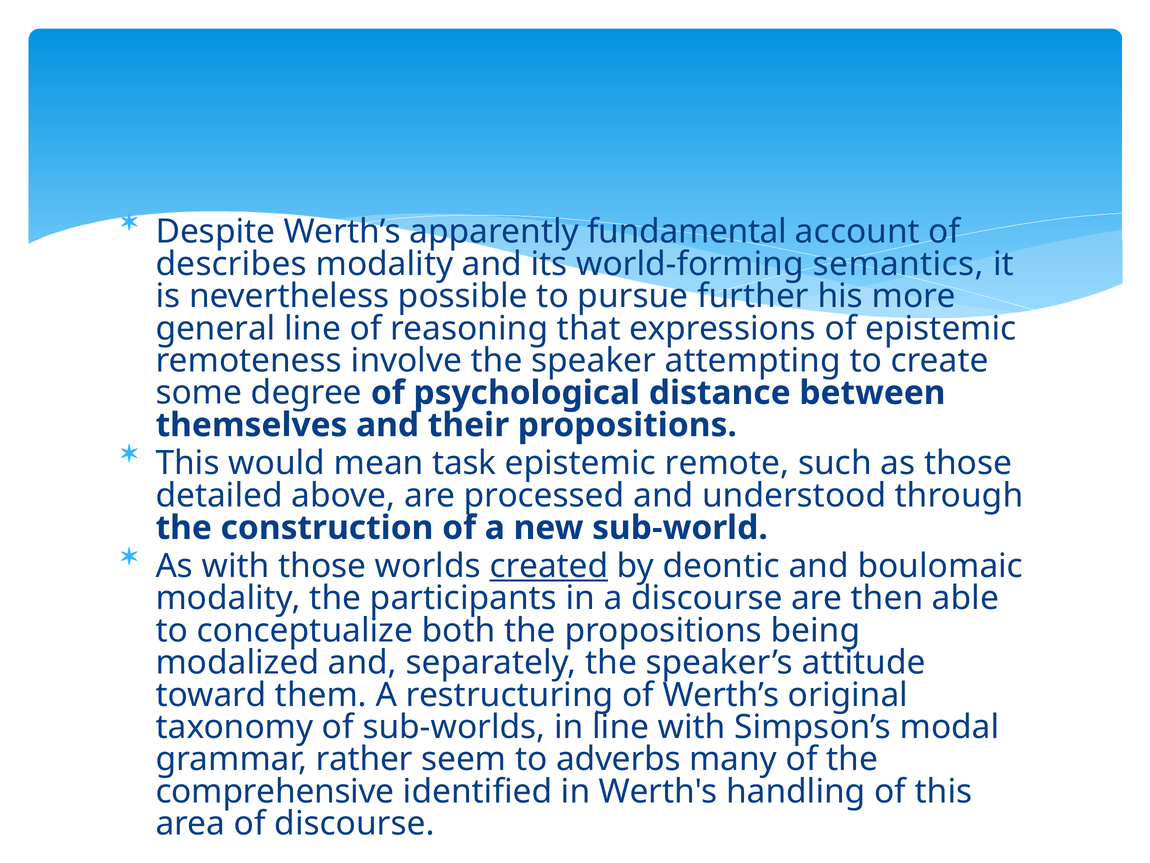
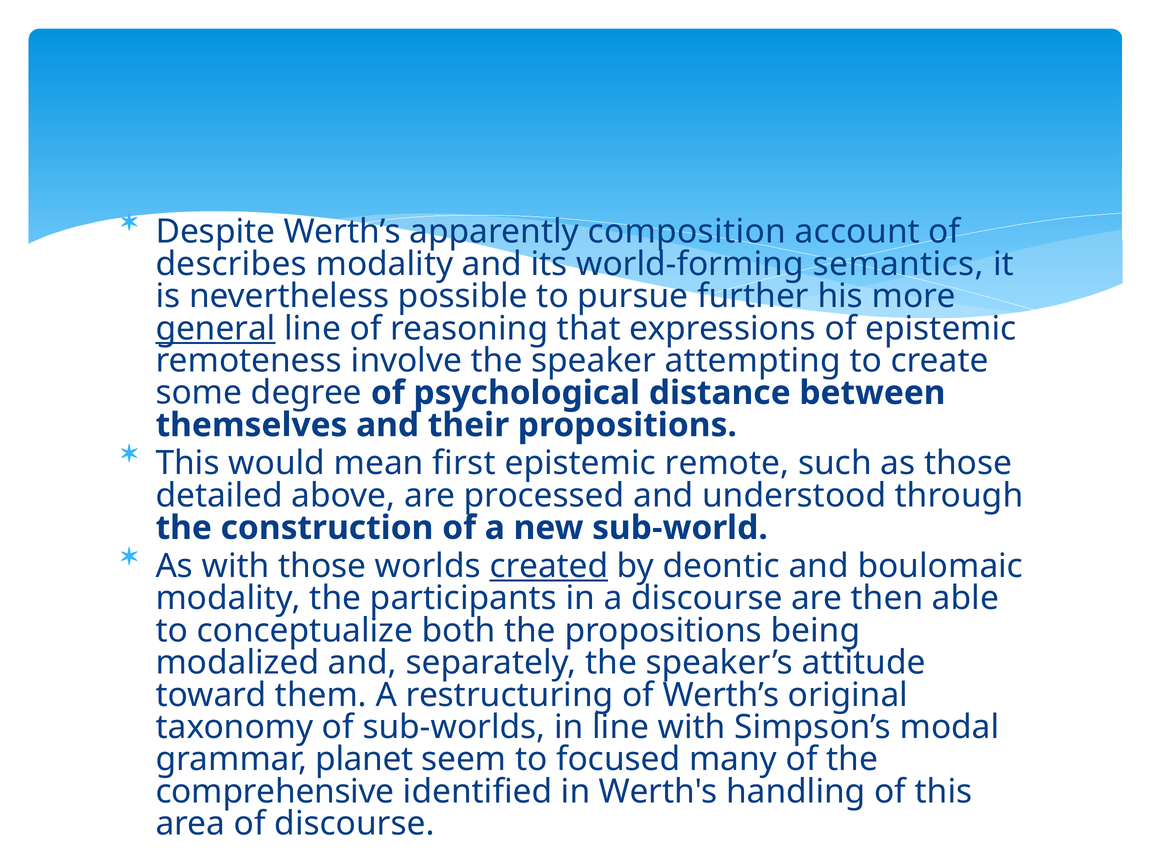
fundamental: fundamental -> composition
general underline: none -> present
task: task -> first
rather: rather -> planet
adverbs: adverbs -> focused
